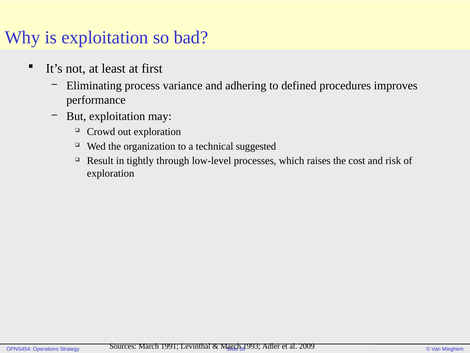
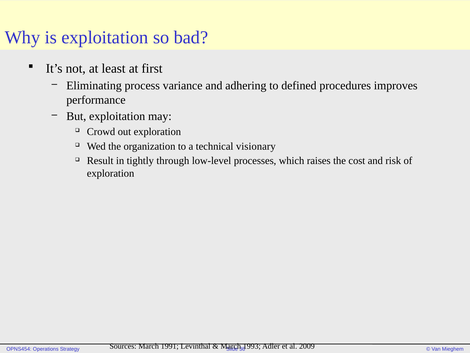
suggested: suggested -> visionary
